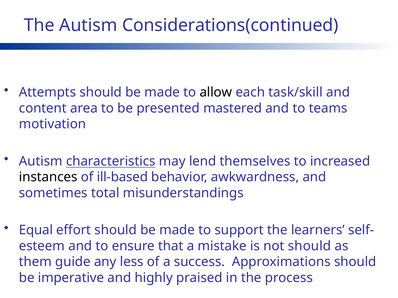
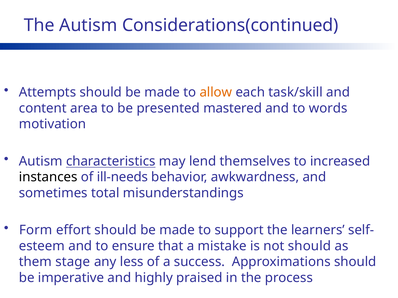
allow colour: black -> orange
teams: teams -> words
ill-based: ill-based -> ill-needs
Equal: Equal -> Form
guide: guide -> stage
